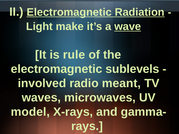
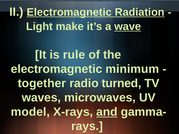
sublevels: sublevels -> minimum
involved: involved -> together
meant: meant -> turned
and underline: none -> present
